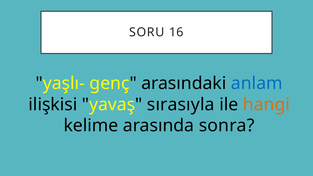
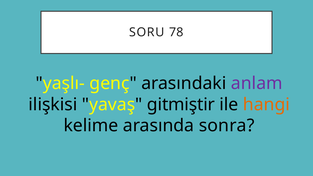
16: 16 -> 78
anlam colour: blue -> purple
sırasıyla: sırasıyla -> gitmiştir
